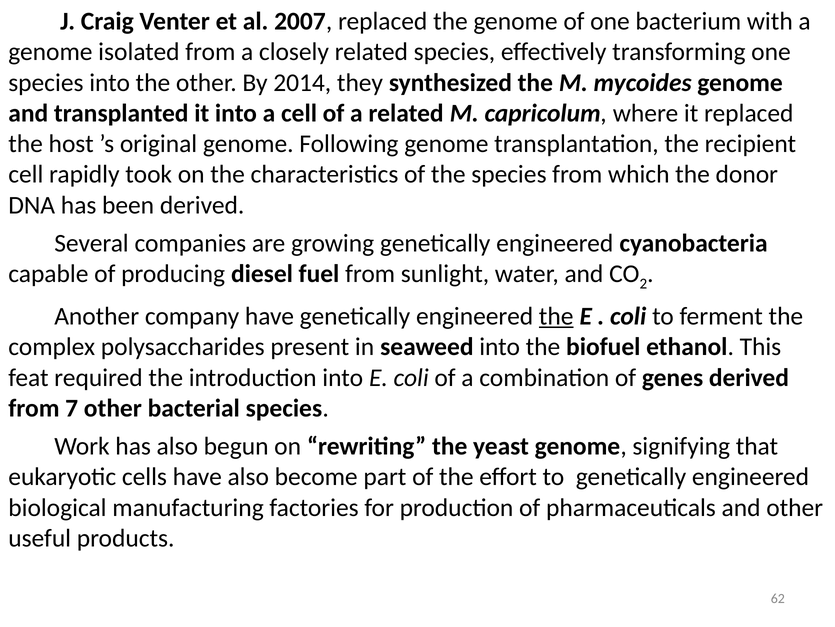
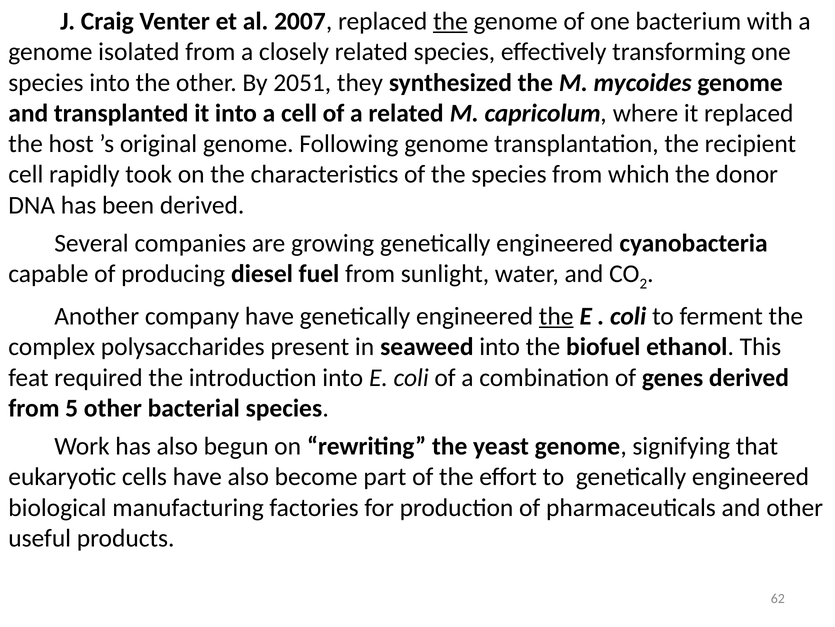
the at (450, 21) underline: none -> present
2014: 2014 -> 2051
7: 7 -> 5
